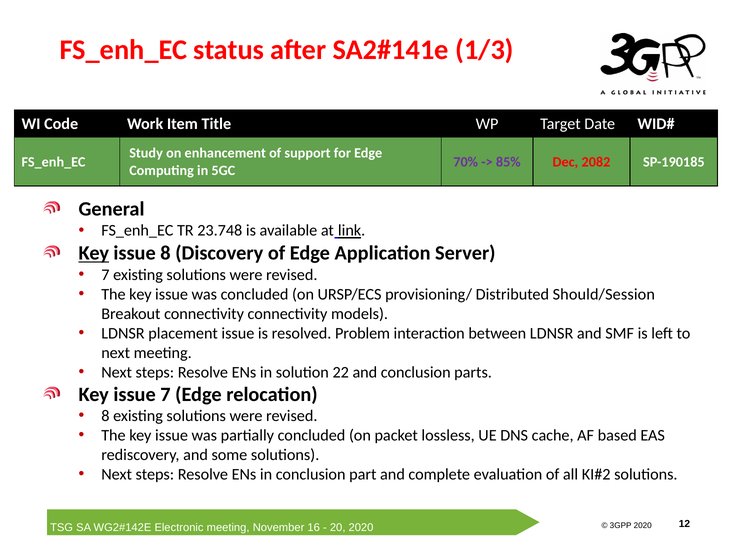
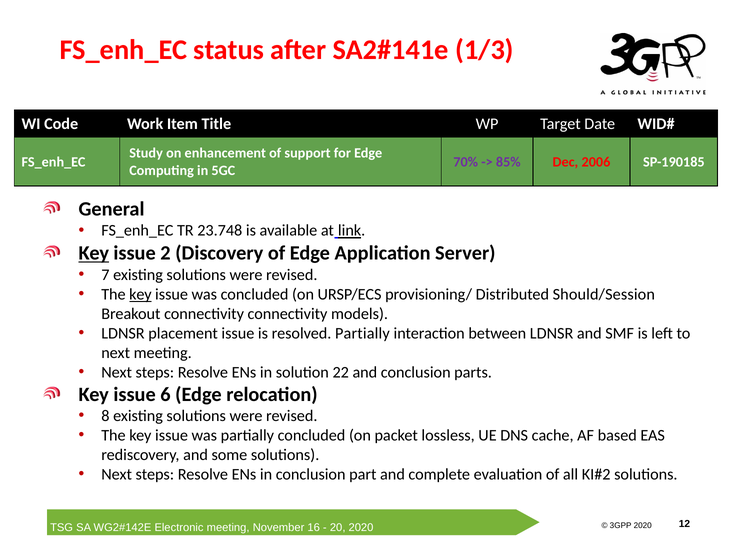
2082: 2082 -> 2006
issue 8: 8 -> 2
key at (140, 294) underline: none -> present
resolved Problem: Problem -> Partially
issue 7: 7 -> 6
